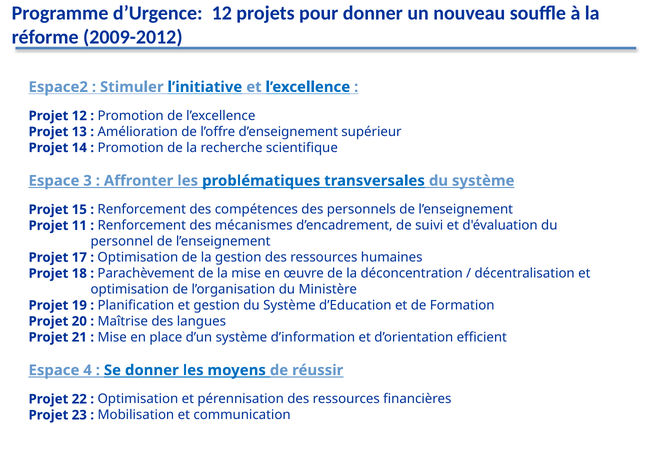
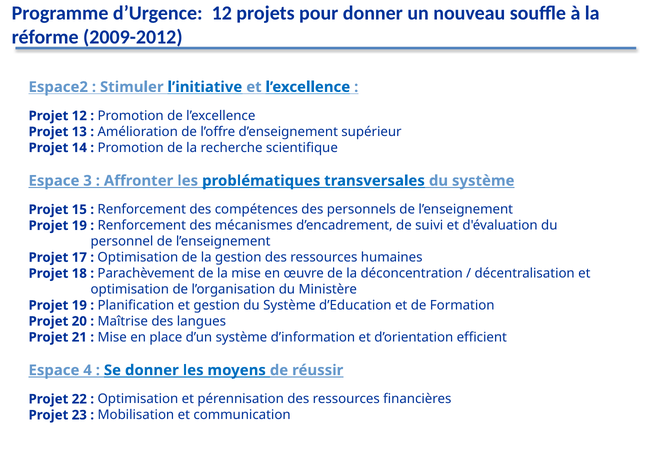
11 at (79, 226): 11 -> 19
